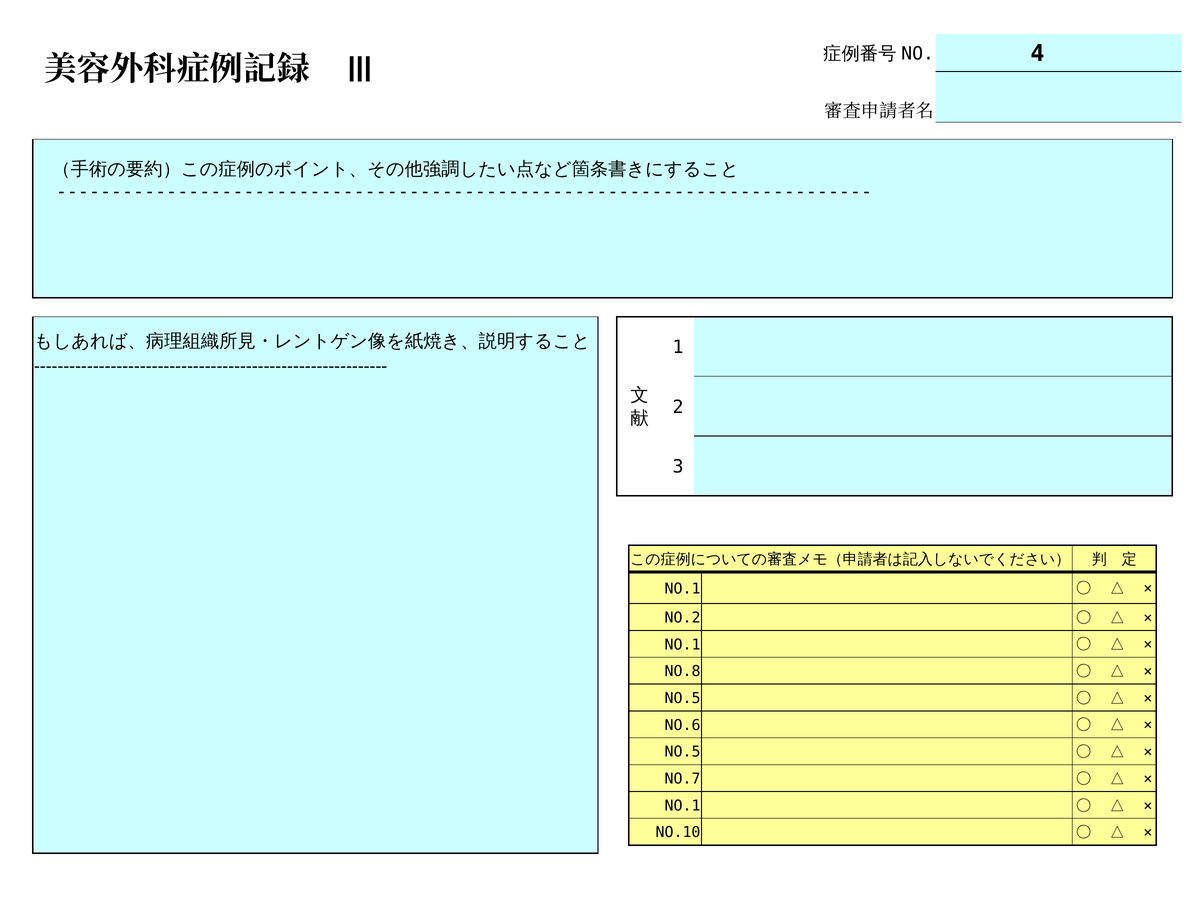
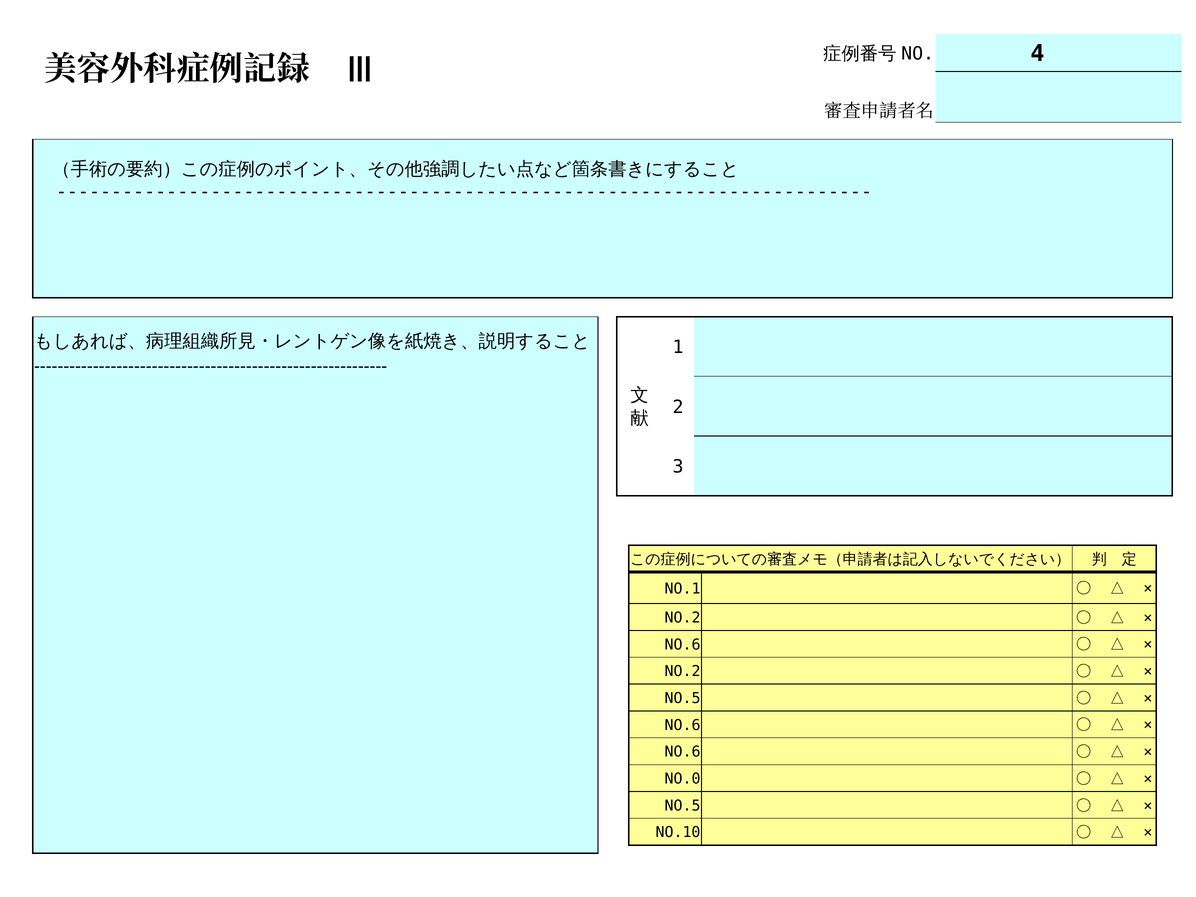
NO.1 at (683, 645): NO.1 -> NO.6
NO.8 at (683, 672): NO.8 -> NO.2
NO.5 at (683, 752): NO.5 -> NO.6
NO.7: NO.7 -> NO.0
NO.1 at (683, 806): NO.1 -> NO.5
